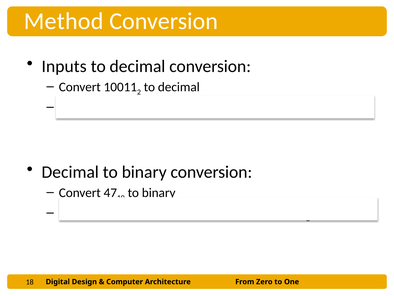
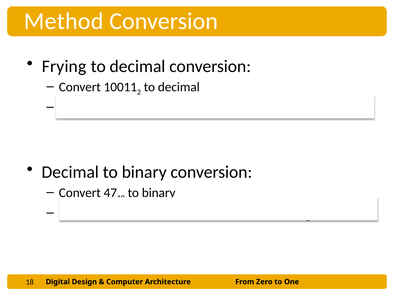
Inputs: Inputs -> Frying
